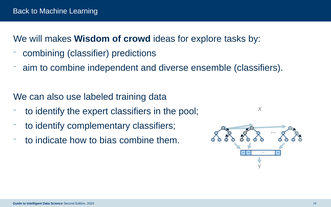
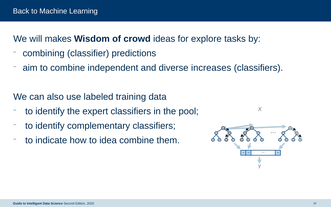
ensemble: ensemble -> increases
bias: bias -> idea
